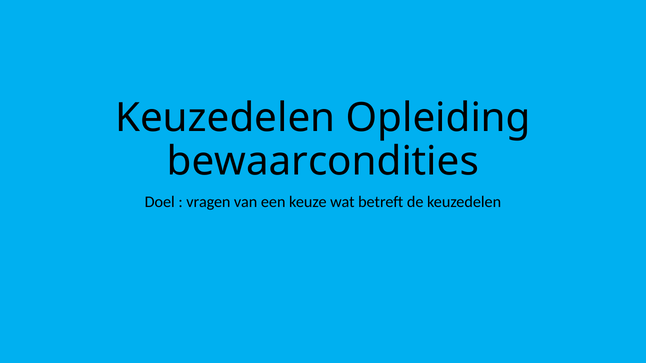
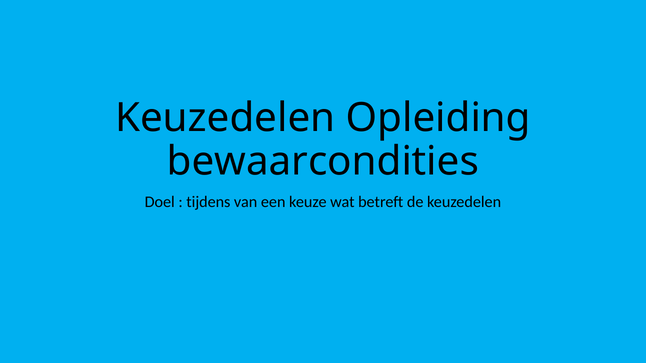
vragen: vragen -> tijdens
